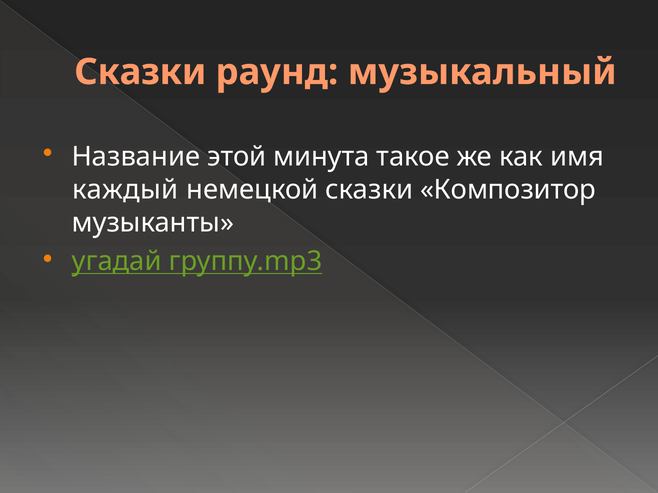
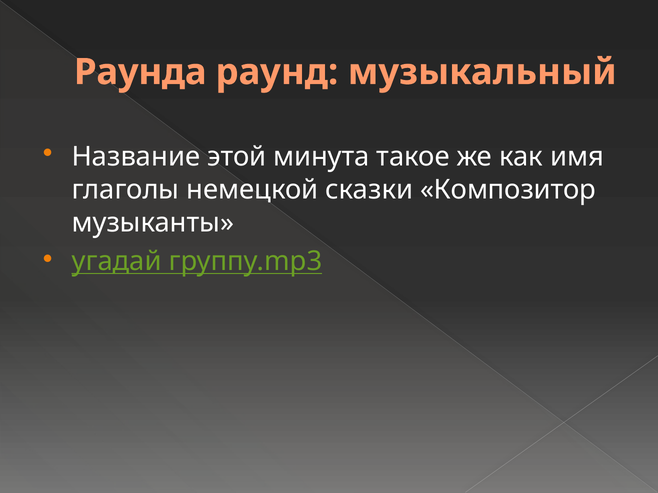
Сказки at (140, 72): Сказки -> Раунда
каждый: каждый -> глаголы
